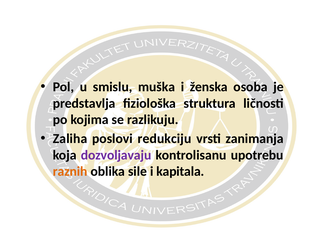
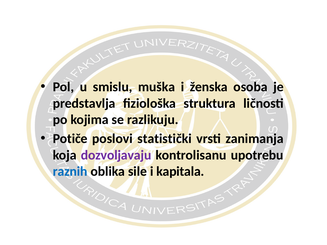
Zaliha: Zaliha -> Potiče
redukciju: redukciju -> statistički
raznih colour: orange -> blue
